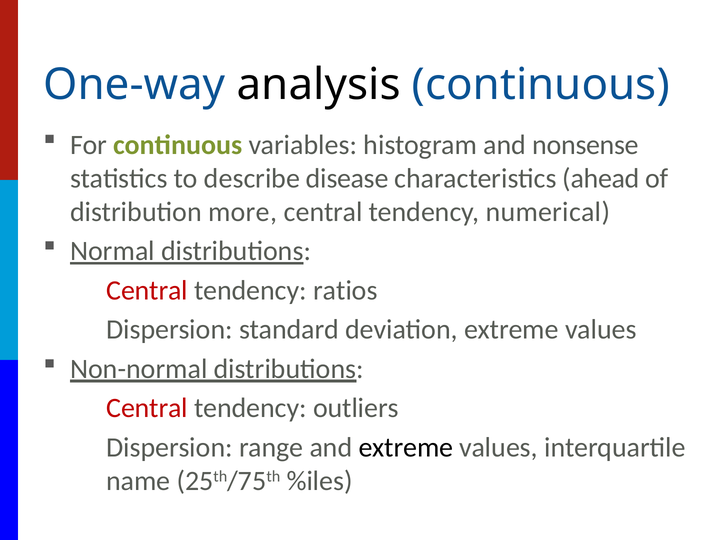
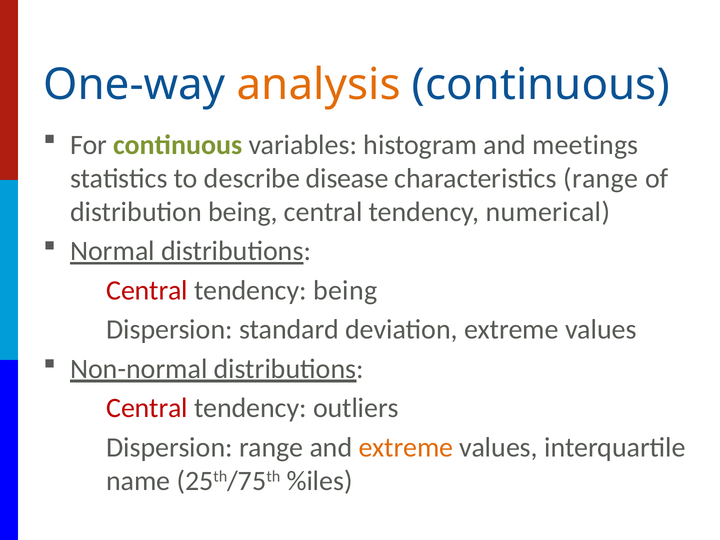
analysis colour: black -> orange
nonsense: nonsense -> meetings
characteristics ahead: ahead -> range
distribution more: more -> being
tendency ratios: ratios -> being
extreme at (406, 447) colour: black -> orange
